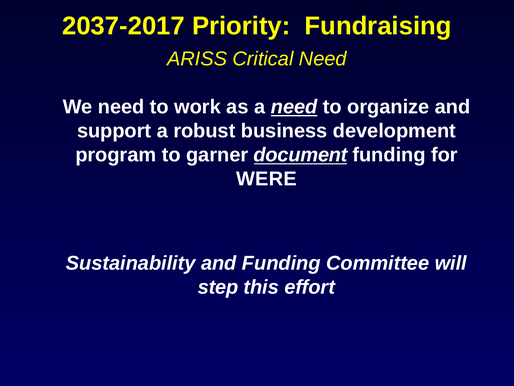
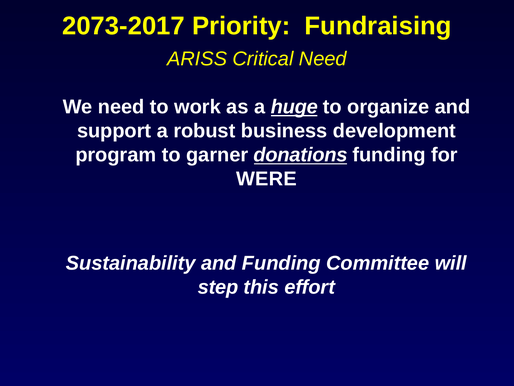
2037-2017: 2037-2017 -> 2073-2017
a need: need -> huge
document: document -> donations
